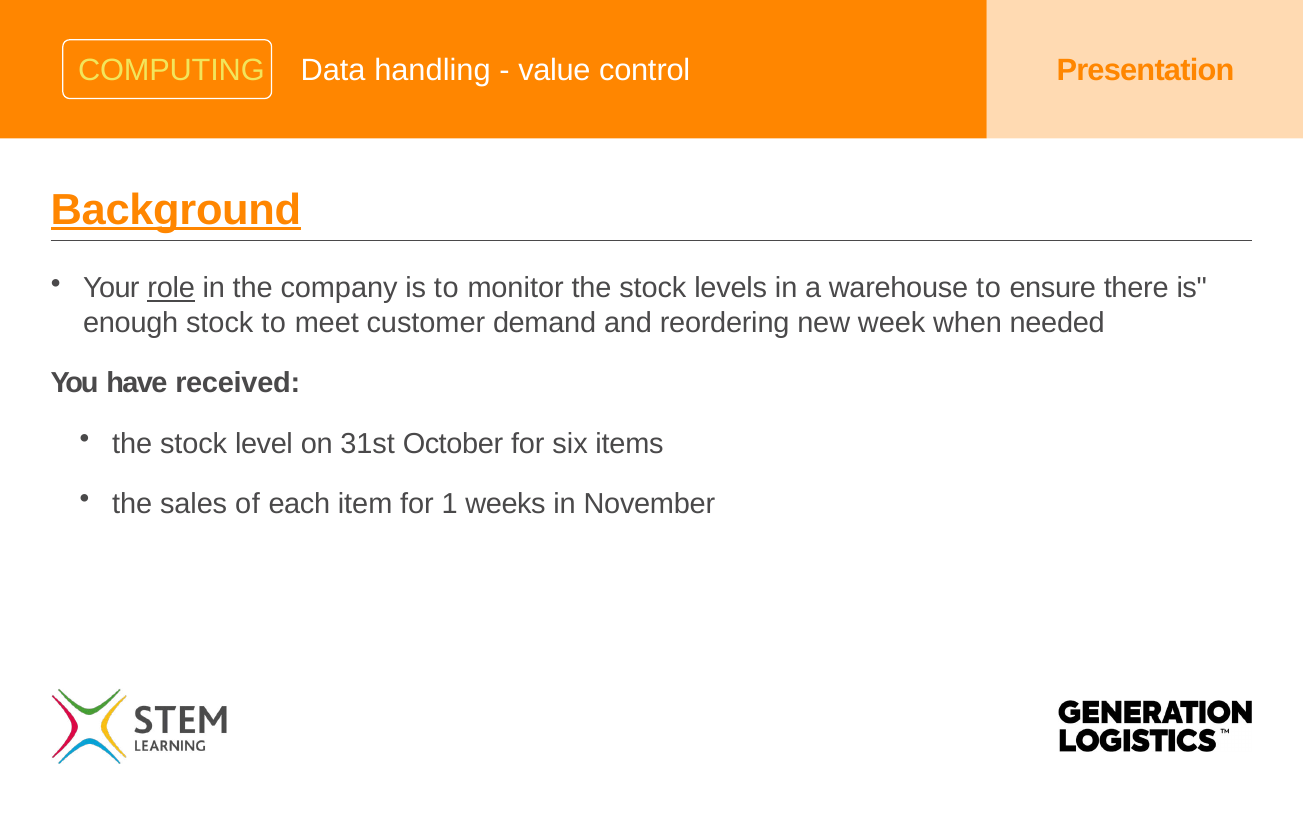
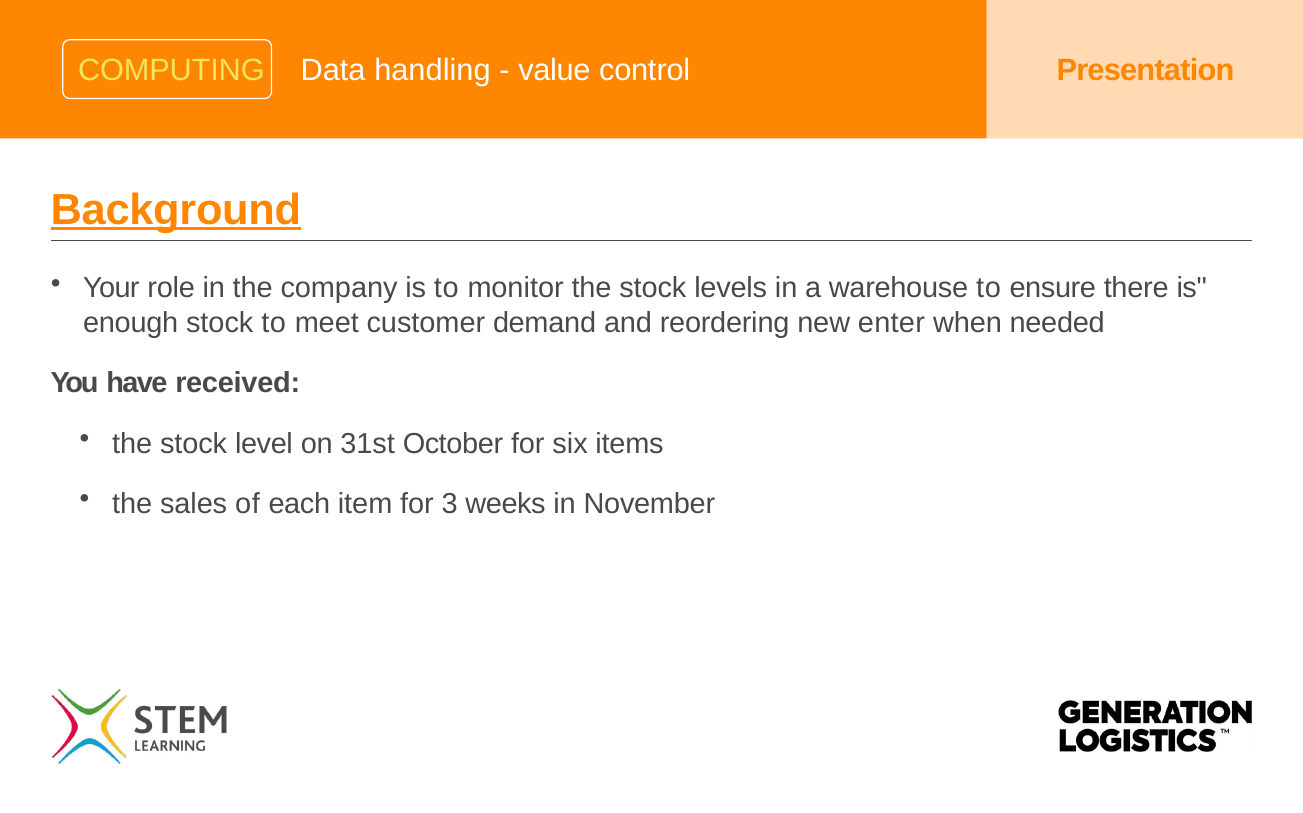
role underline: present -> none
week: week -> enter
1: 1 -> 3
